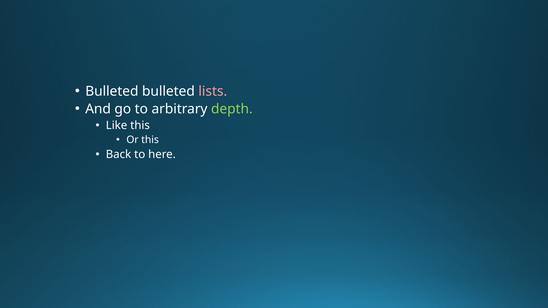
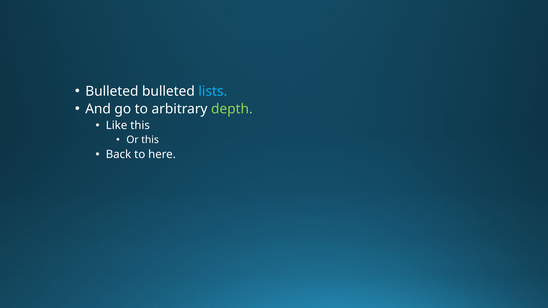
lists colour: pink -> light blue
